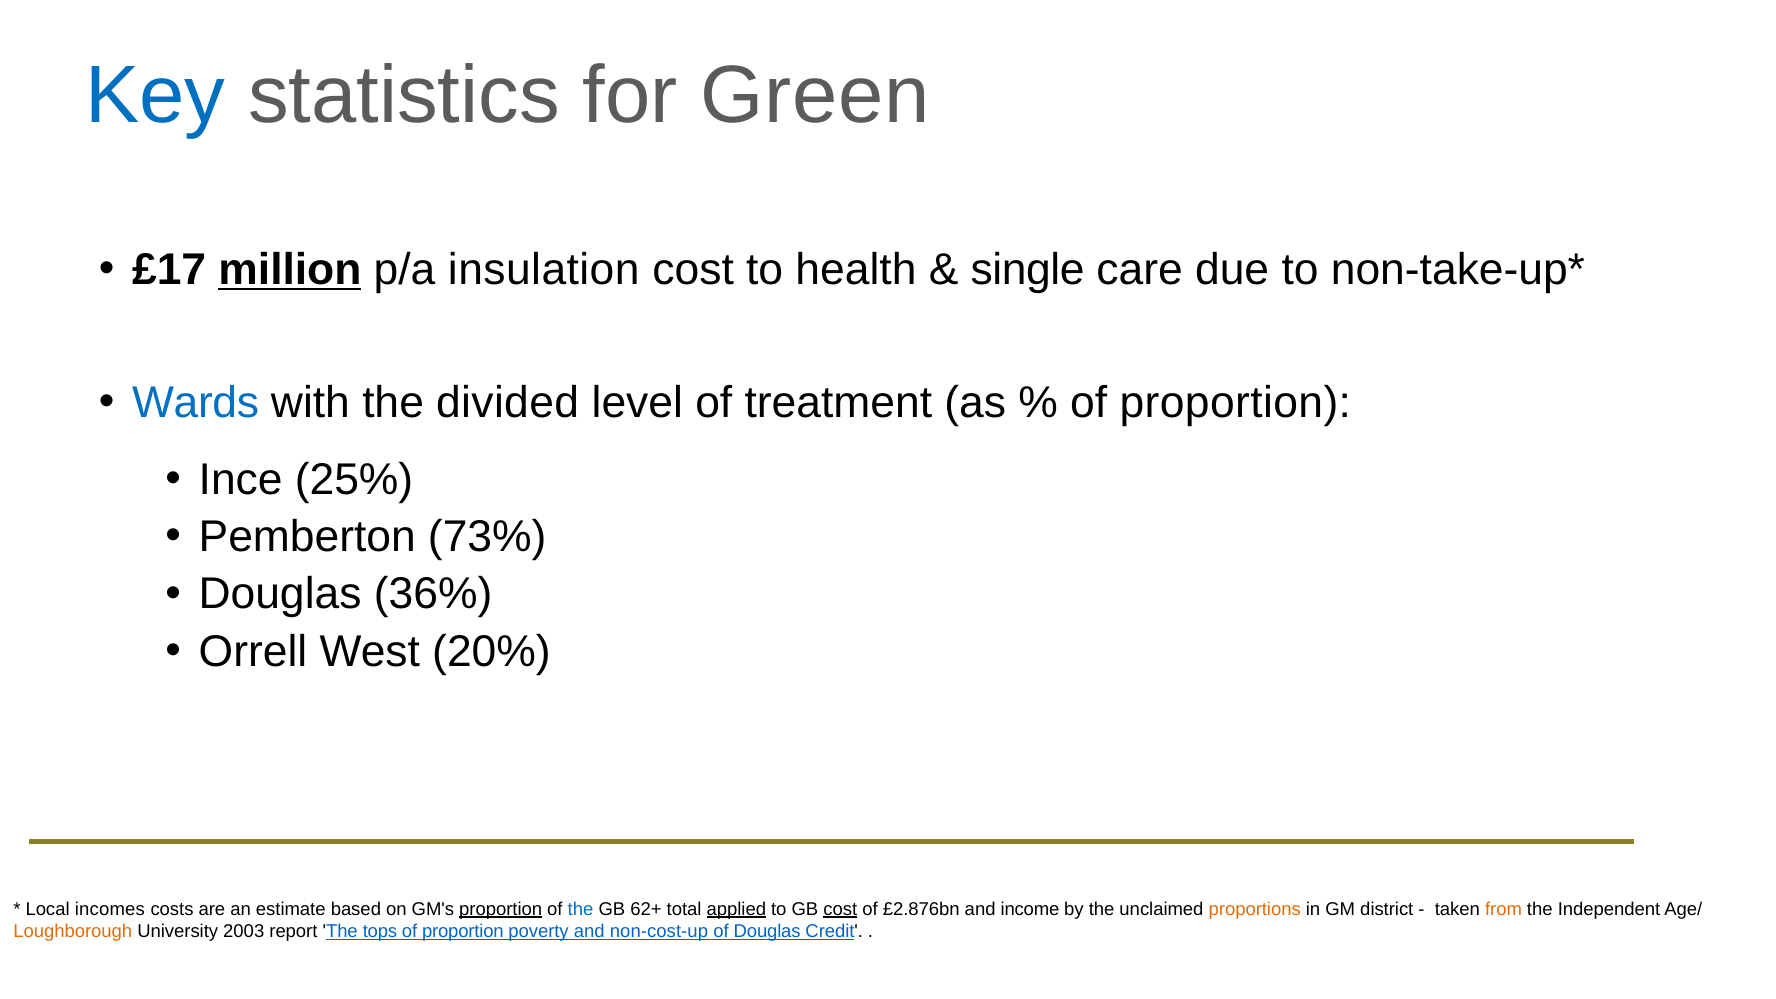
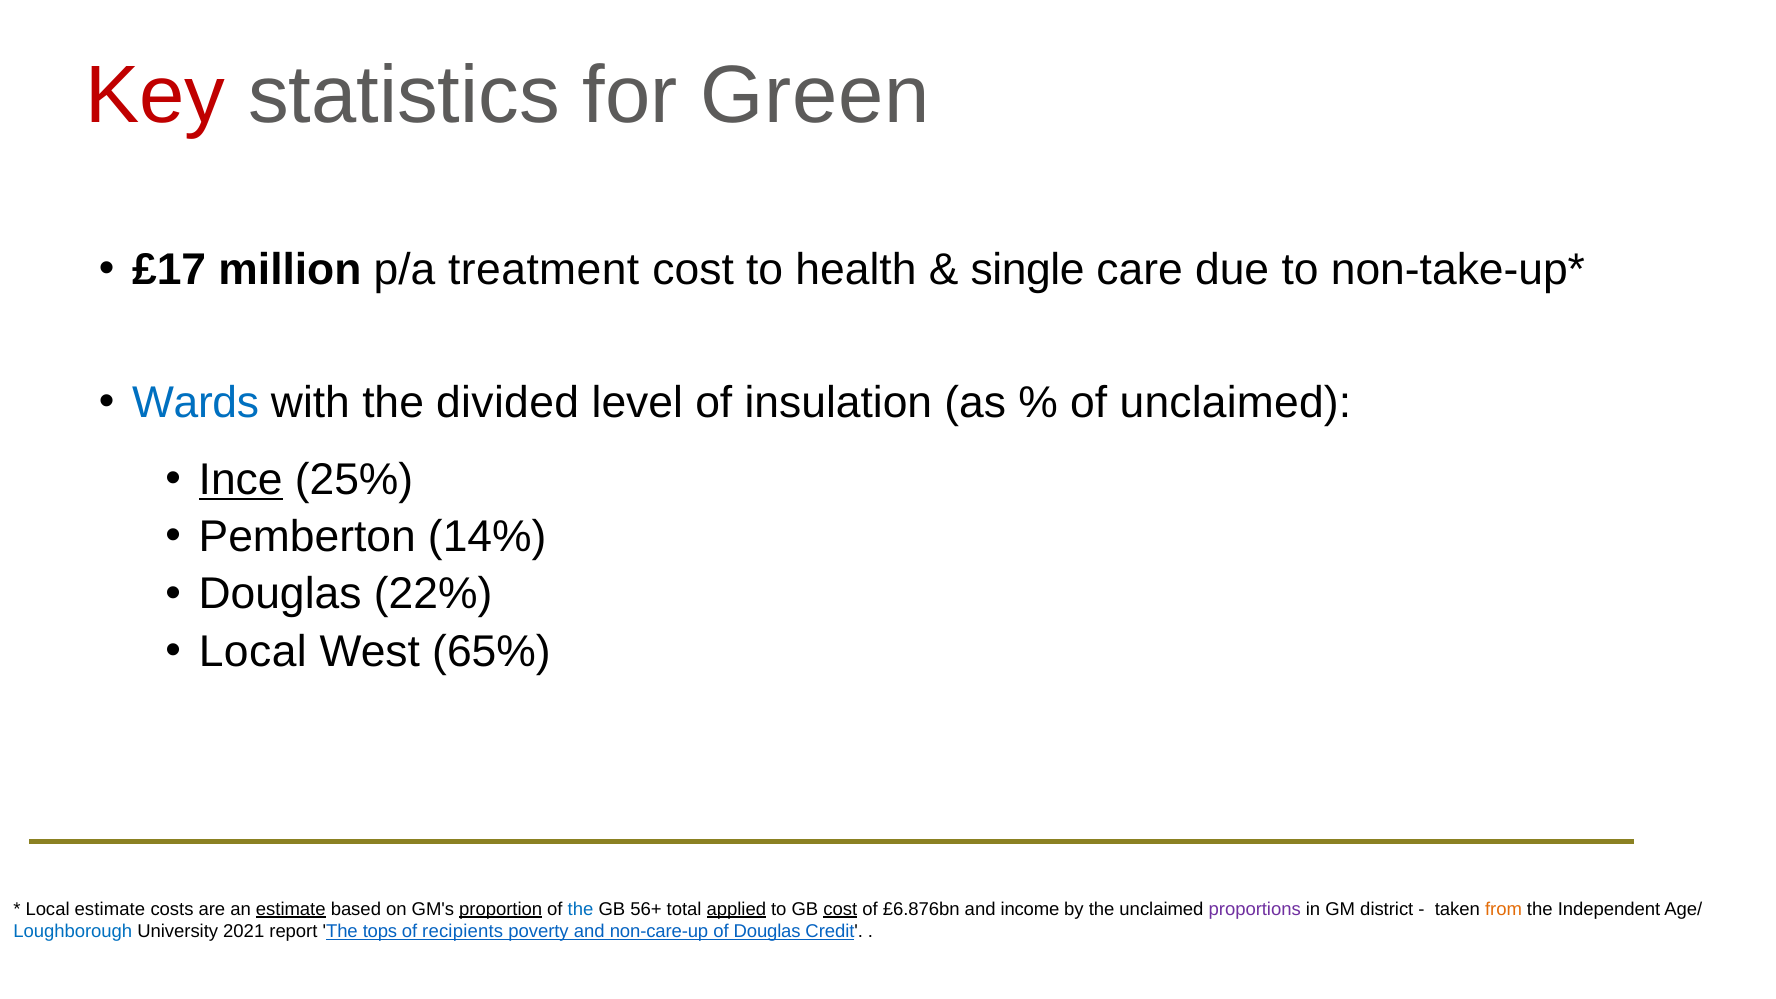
Key colour: blue -> red
million underline: present -> none
insulation: insulation -> treatment
treatment: treatment -> insulation
proportion at (1235, 403): proportion -> unclaimed
Ince underline: none -> present
73%: 73% -> 14%
36%: 36% -> 22%
Orrell at (253, 651): Orrell -> Local
20%: 20% -> 65%
Local incomes: incomes -> estimate
estimate at (291, 909) underline: none -> present
62+: 62+ -> 56+
£2.876bn: £2.876bn -> £6.876bn
proportions colour: orange -> purple
Loughborough colour: orange -> blue
2003: 2003 -> 2021
proportion at (463, 931): proportion -> recipients
non-cost-up: non-cost-up -> non-care-up
